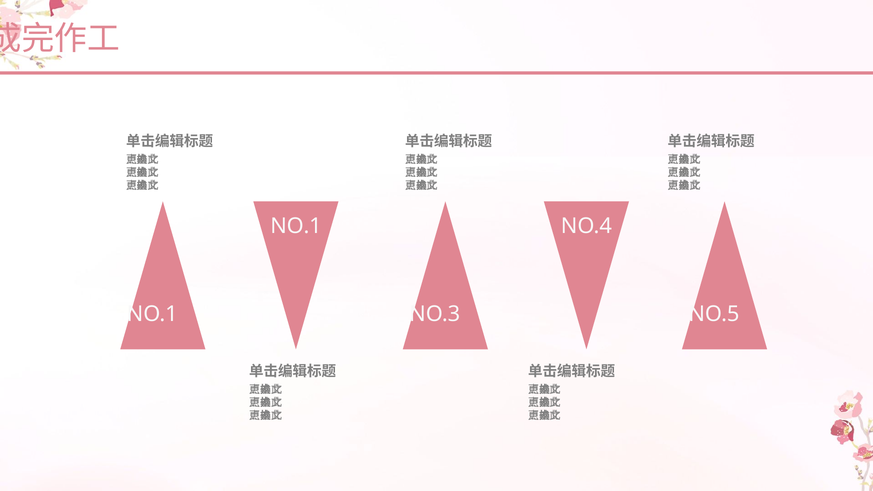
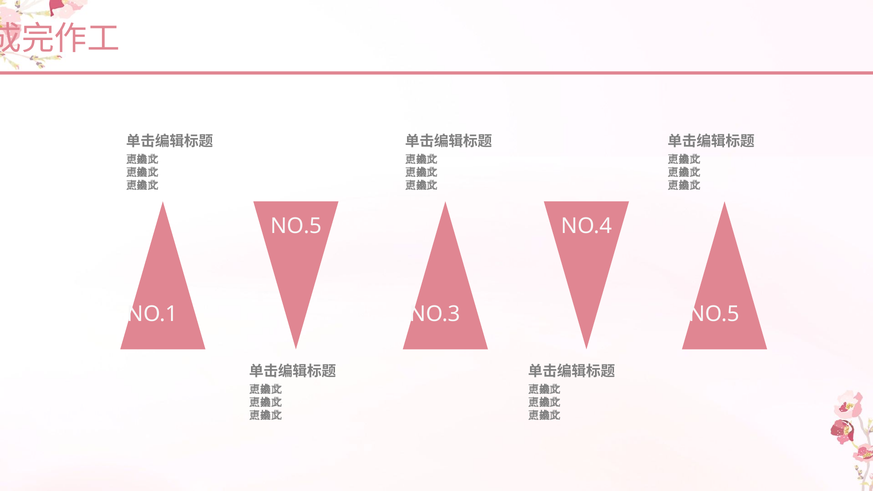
NO.1 at (296, 226): NO.1 -> NO.5
